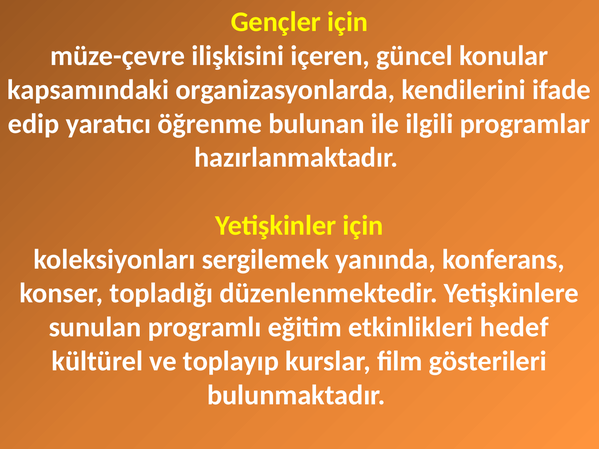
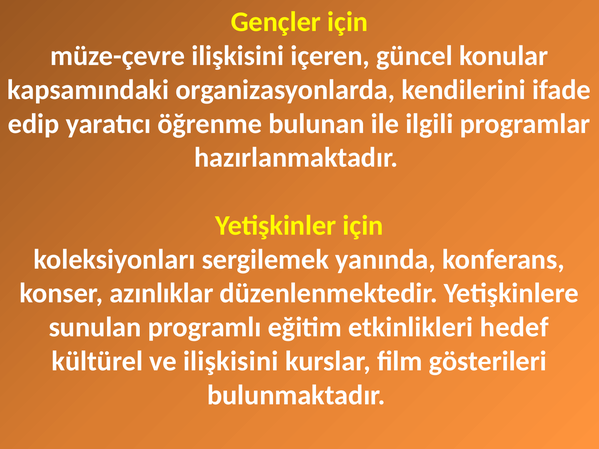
topladığı: topladığı -> azınlıklar
ve toplayıp: toplayıp -> ilişkisini
